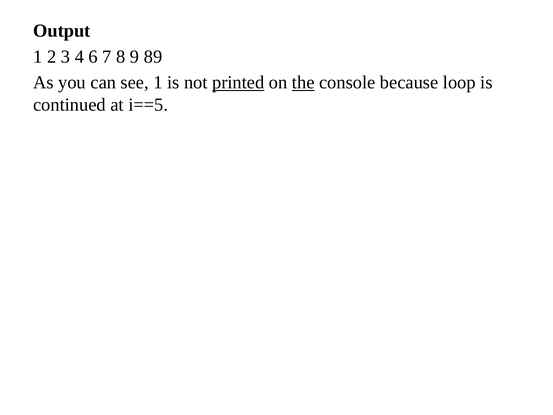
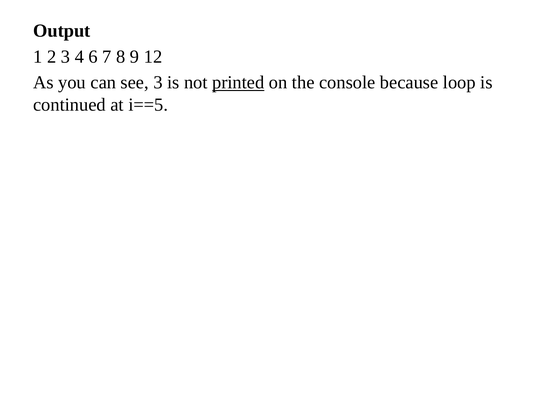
89: 89 -> 12
see 1: 1 -> 3
the underline: present -> none
